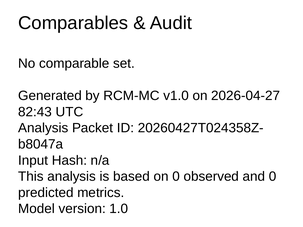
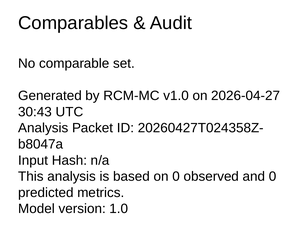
82:43: 82:43 -> 30:43
